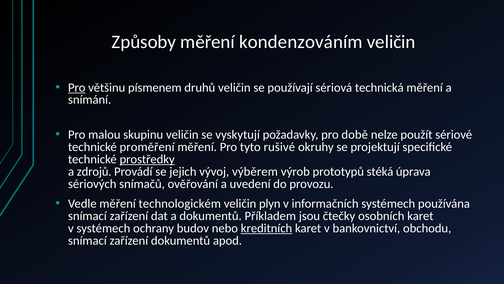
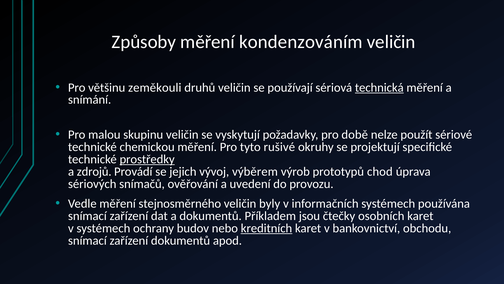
Pro at (77, 87) underline: present -> none
písmenem: písmenem -> zeměkouli
technická underline: none -> present
proměření: proměření -> chemickou
stéká: stéká -> chod
technologickém: technologickém -> stejnosměrného
plyn: plyn -> byly
